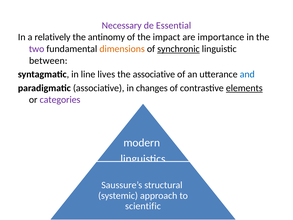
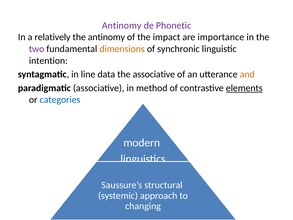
Necessary at (122, 25): Necessary -> Antinomy
Essential: Essential -> Phonetic
synchronic underline: present -> none
between: between -> intention
lives: lives -> data
and colour: blue -> orange
changes: changes -> method
categories colour: purple -> blue
scientific: scientific -> changing
